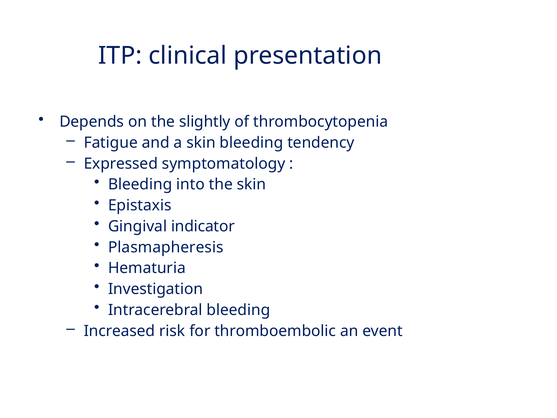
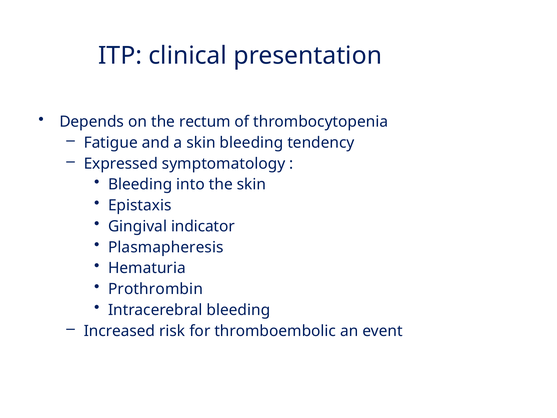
slightly: slightly -> rectum
Investigation: Investigation -> Prothrombin
